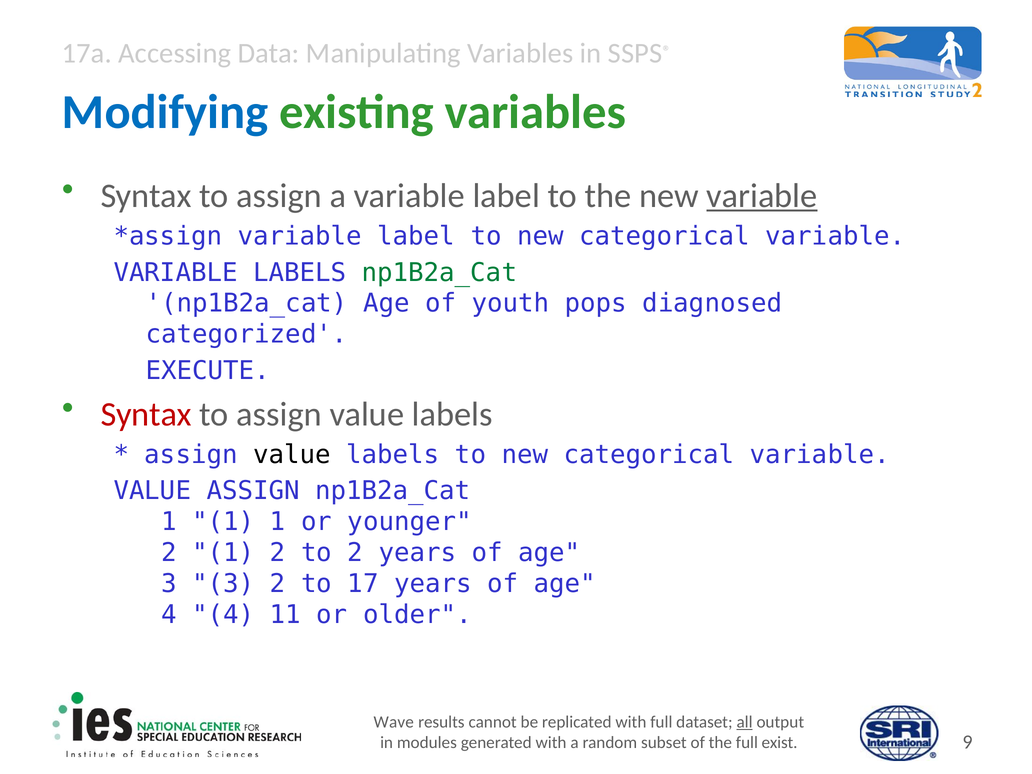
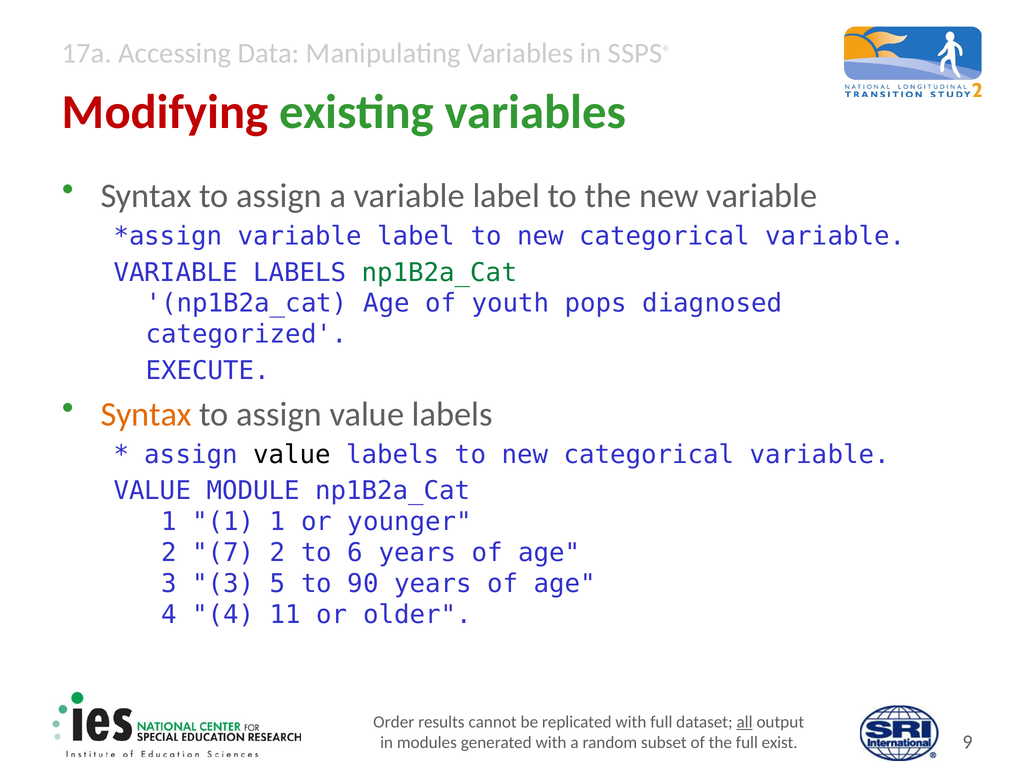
Modifying colour: blue -> red
variable at (762, 196) underline: present -> none
Syntax at (146, 414) colour: red -> orange
VALUE ASSIGN: ASSIGN -> MODULE
2 1: 1 -> 7
to 2: 2 -> 6
3 2: 2 -> 5
17: 17 -> 90
Wave: Wave -> Order
